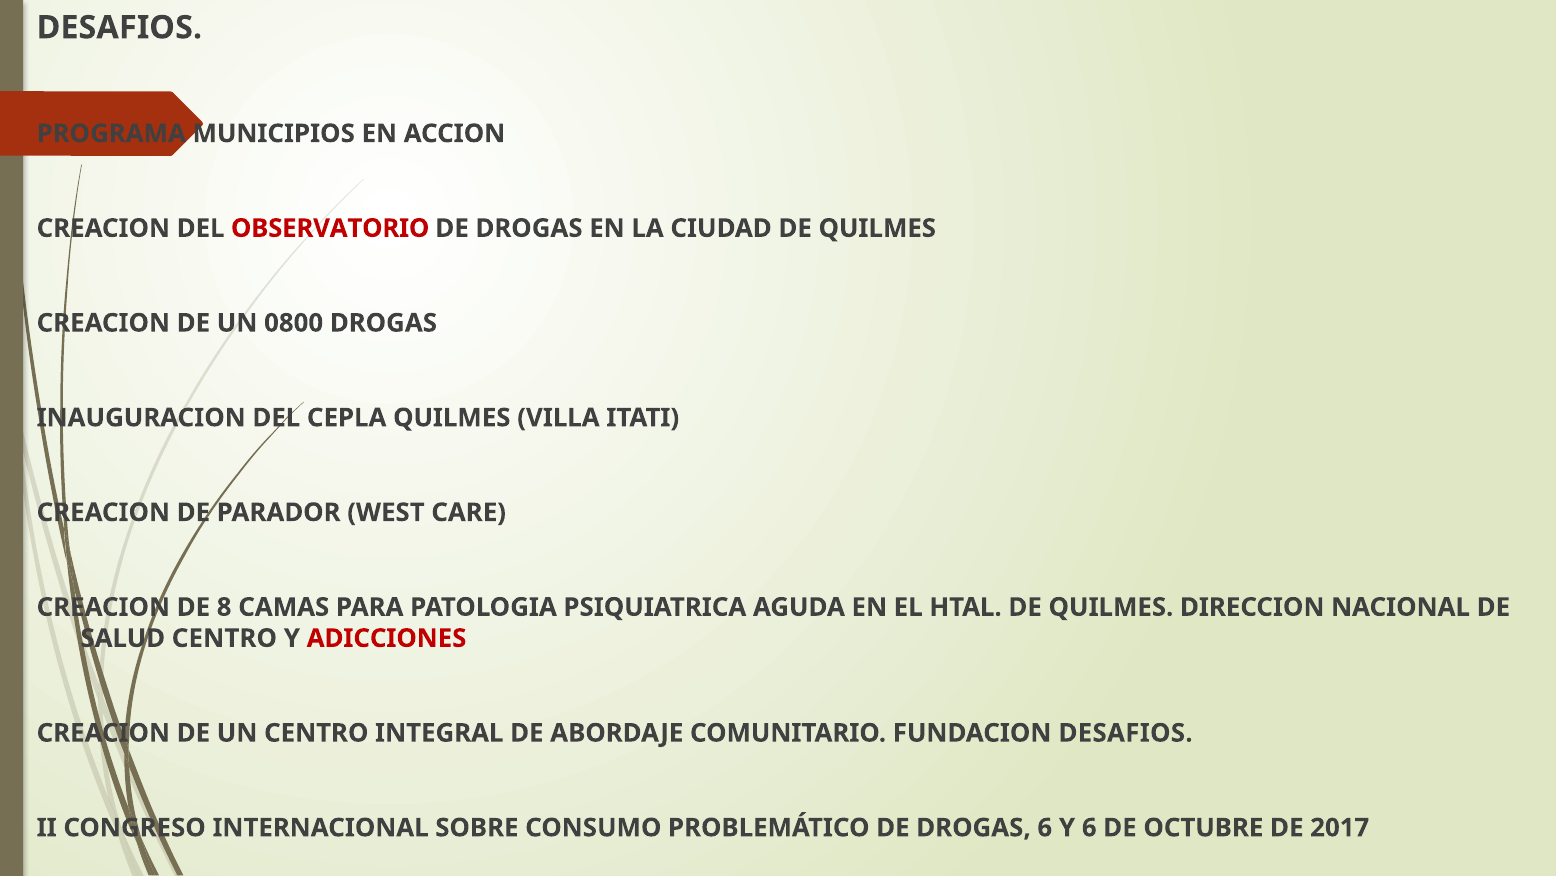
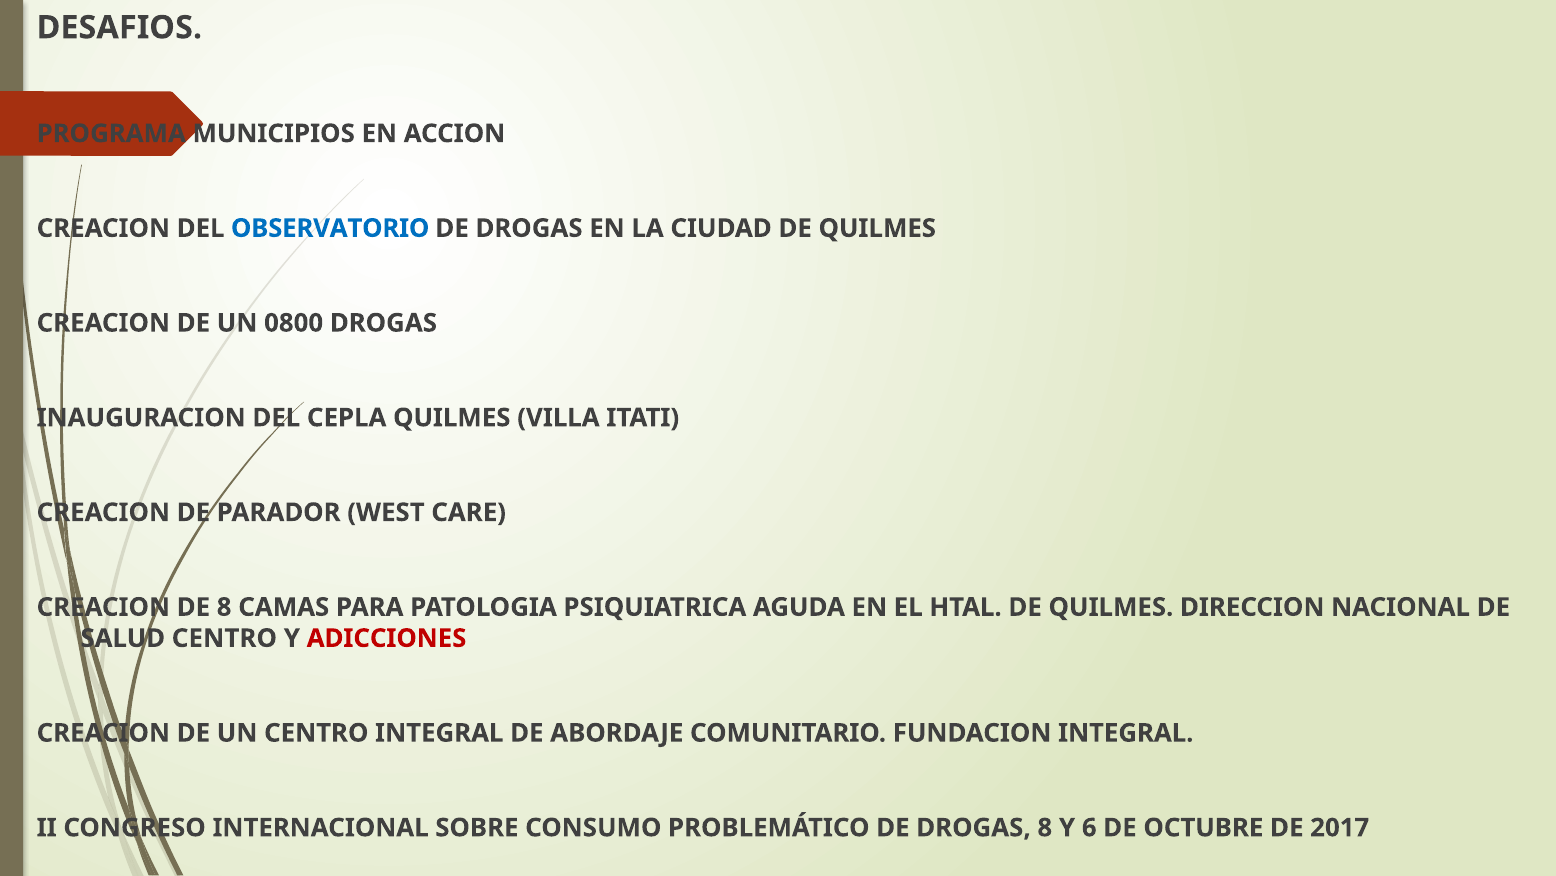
OBSERVATORIO colour: red -> blue
FUNDACION DESAFIOS: DESAFIOS -> INTEGRAL
DROGAS 6: 6 -> 8
